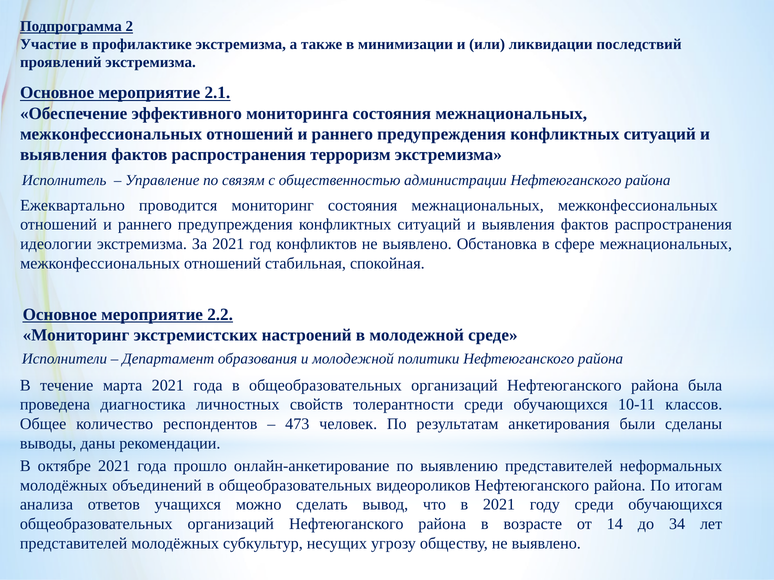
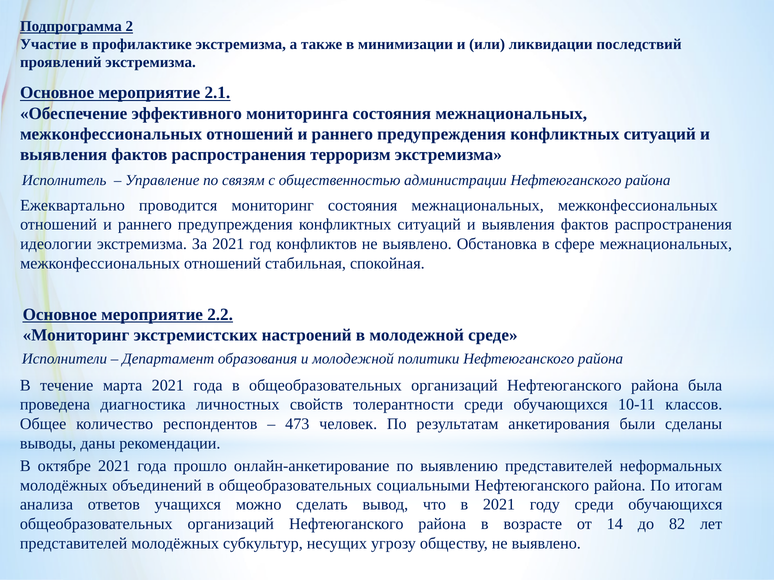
видеороликов: видеороликов -> социальными
34: 34 -> 82
